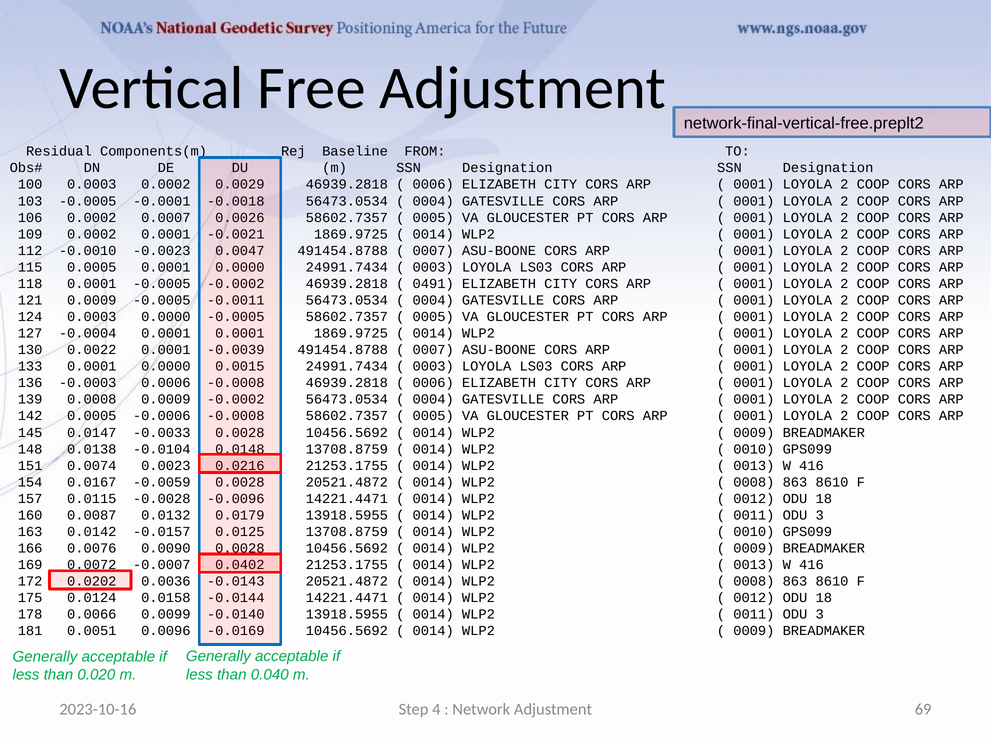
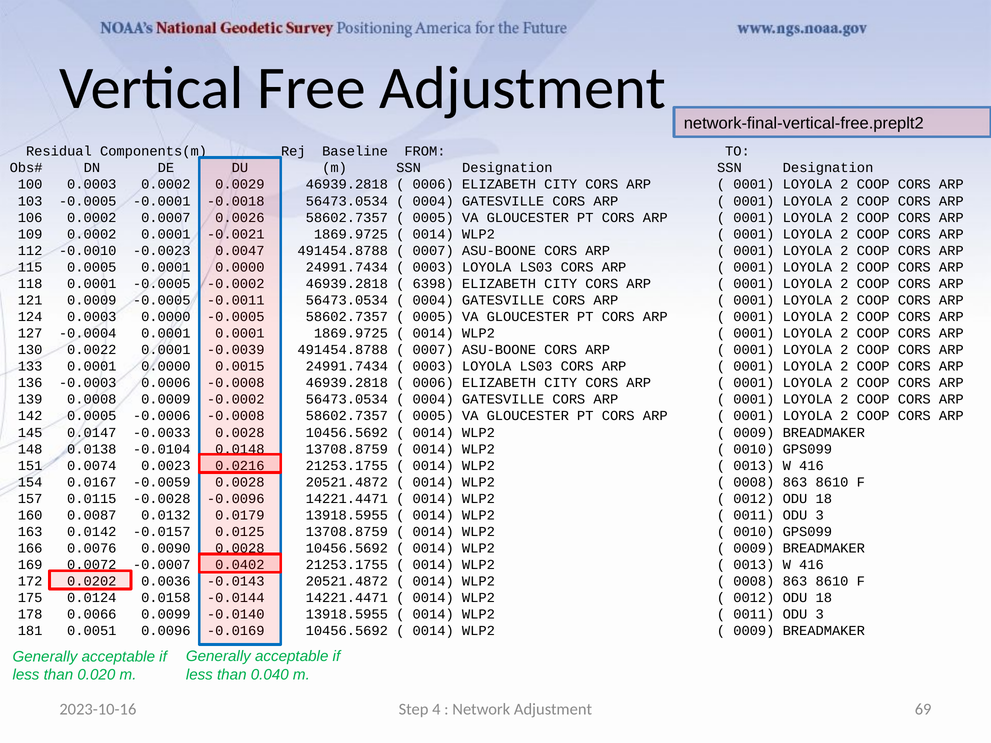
0491: 0491 -> 6398
